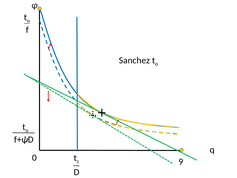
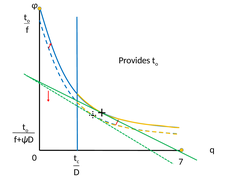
Sanchez: Sanchez -> Provides
9: 9 -> 7
